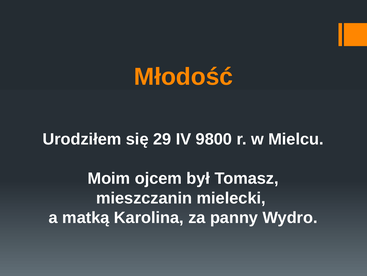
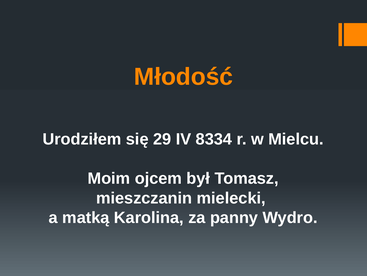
9800: 9800 -> 8334
